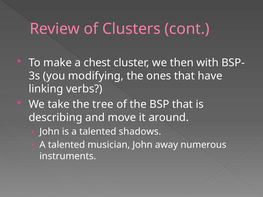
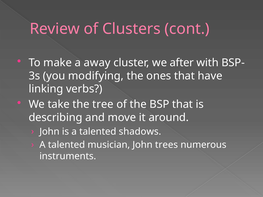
chest: chest -> away
then: then -> after
away: away -> trees
